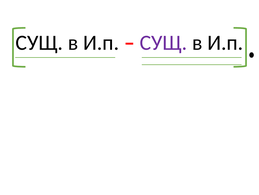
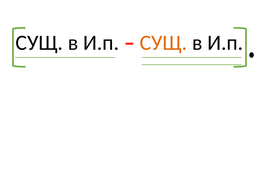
СУЩ at (163, 43) colour: purple -> orange
